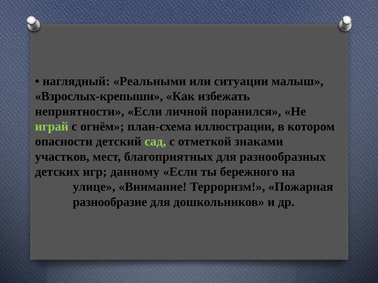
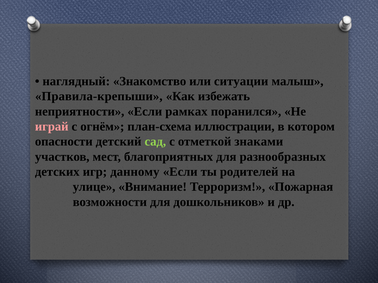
Реальными: Реальными -> Знакомство
Взрослых-крепыши: Взрослых-крепыши -> Правила-крепыши
личной: личной -> рамках
играй colour: light green -> pink
бережного: бережного -> родителей
разнообразие: разнообразие -> возможности
